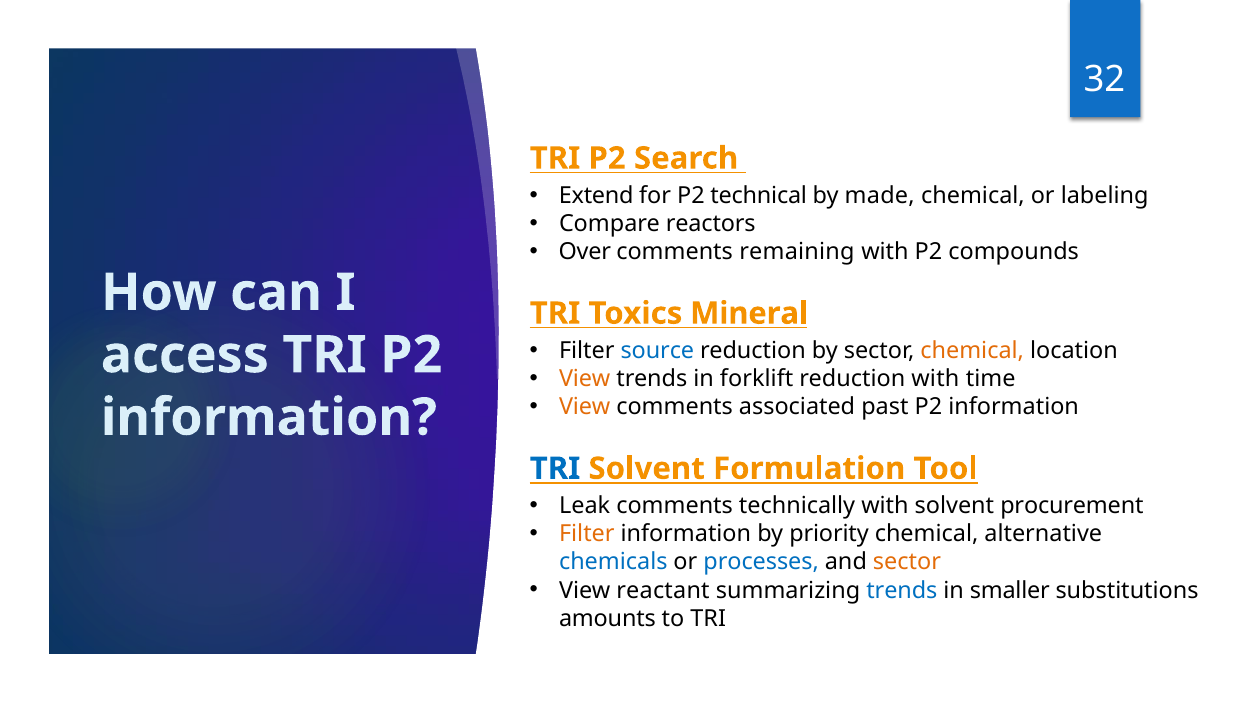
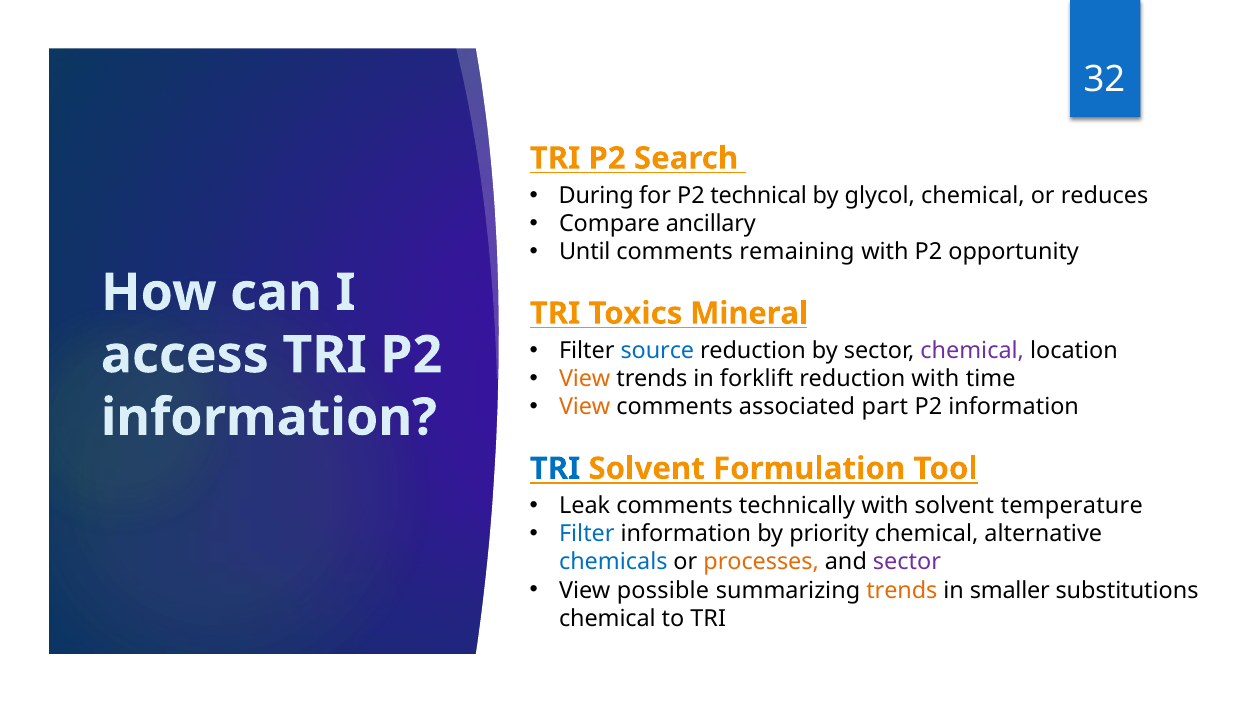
Extend: Extend -> During
made: made -> glycol
labeling: labeling -> reduces
reactors: reactors -> ancillary
Over: Over -> Until
compounds: compounds -> opportunity
chemical at (972, 351) colour: orange -> purple
past: past -> part
procurement: procurement -> temperature
Filter at (587, 534) colour: orange -> blue
processes colour: blue -> orange
sector at (907, 562) colour: orange -> purple
reactant: reactant -> possible
trends at (902, 590) colour: blue -> orange
amounts at (607, 619): amounts -> chemical
